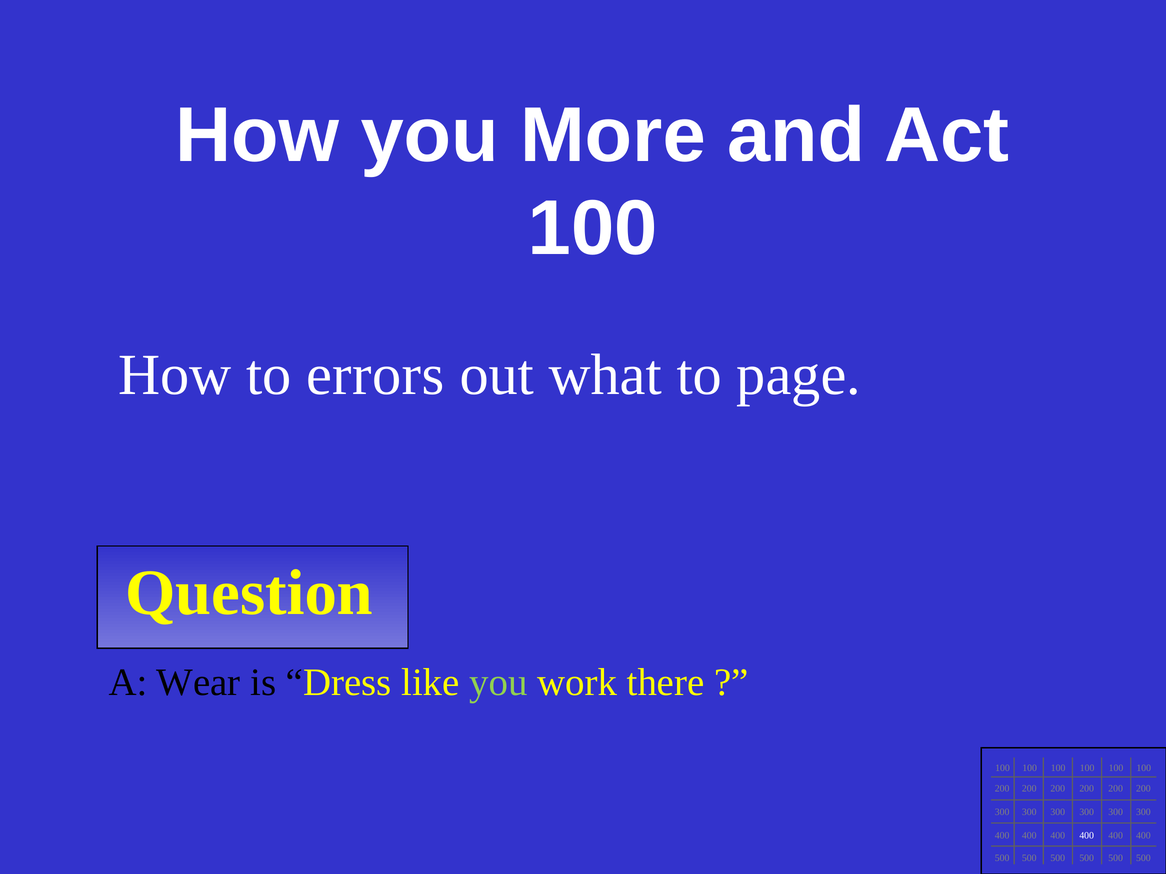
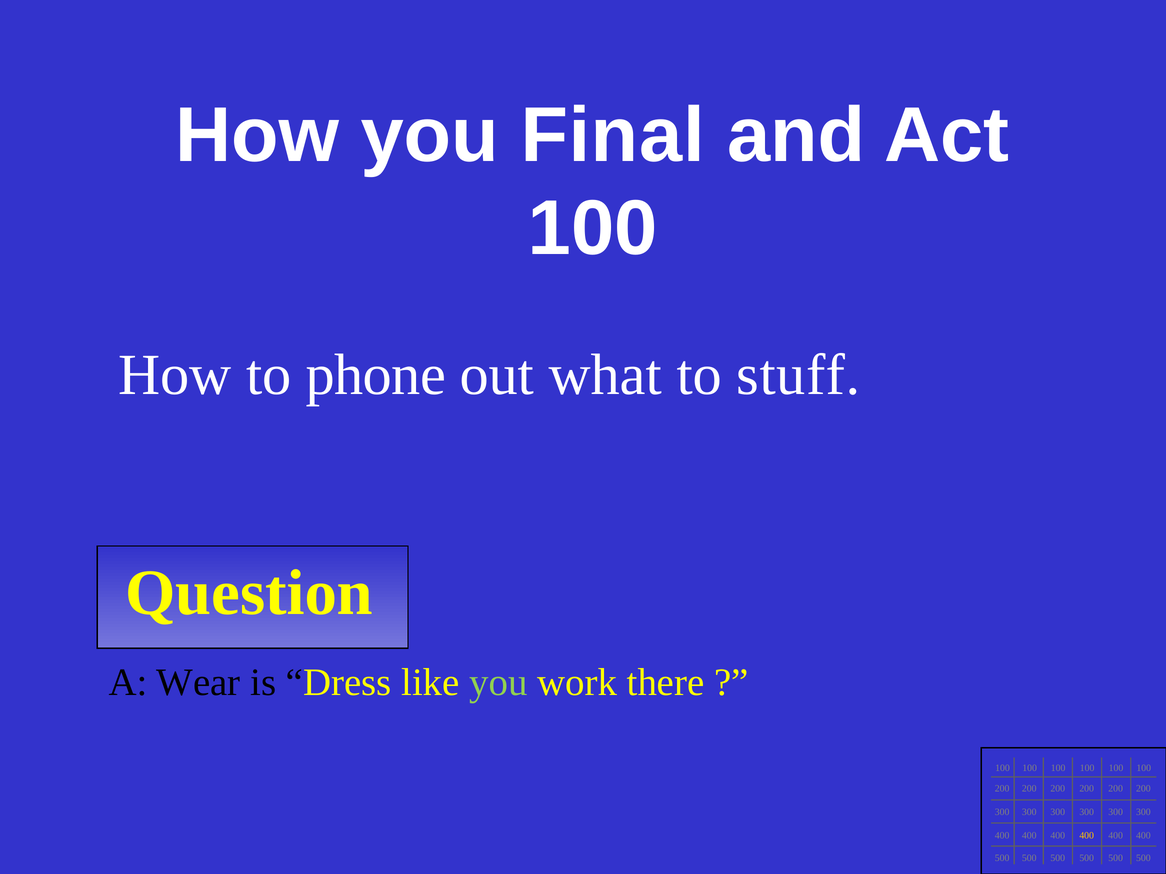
More: More -> Final
errors: errors -> phone
page: page -> stuff
400 at (1087, 836) colour: white -> yellow
